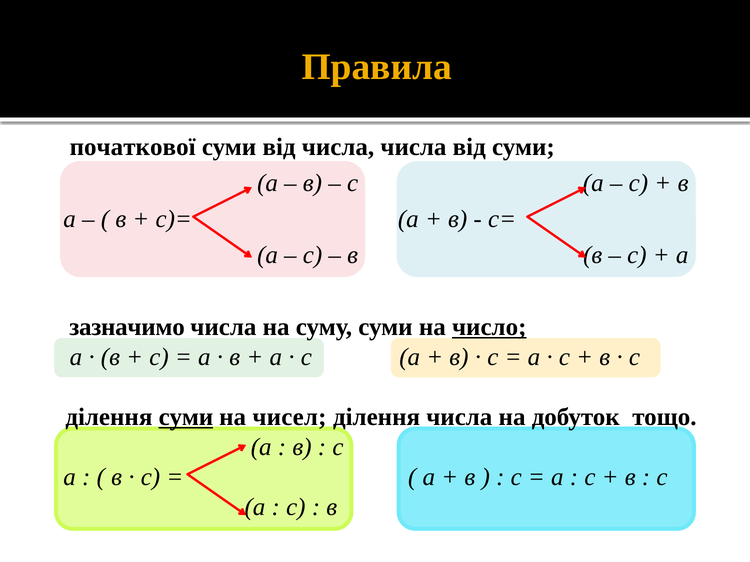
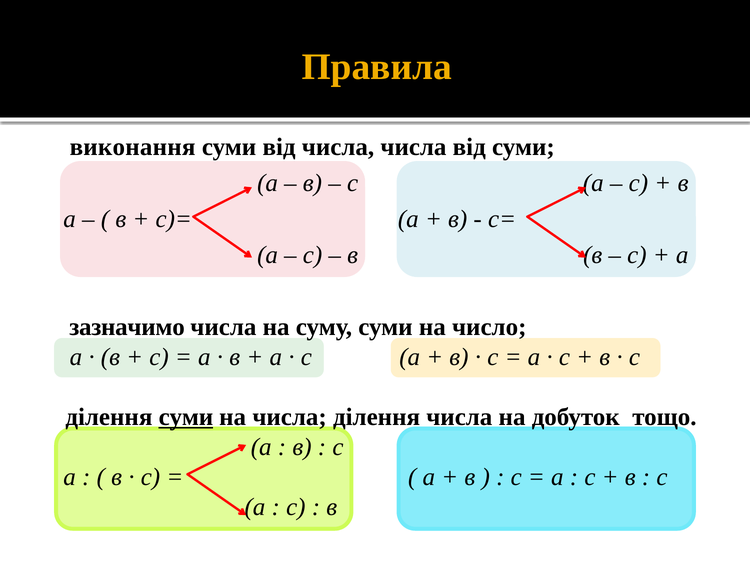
початкової: початкової -> виконання
число underline: present -> none
на чисел: чисел -> числа
